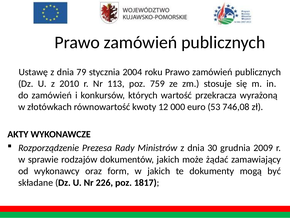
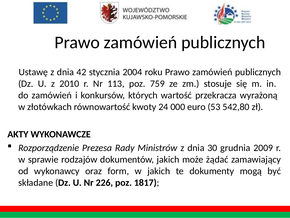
79: 79 -> 42
12: 12 -> 24
746,08: 746,08 -> 542,80
